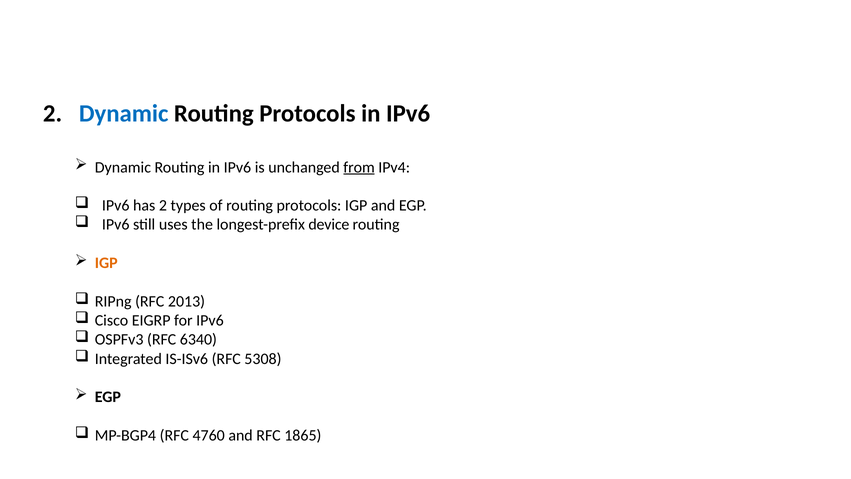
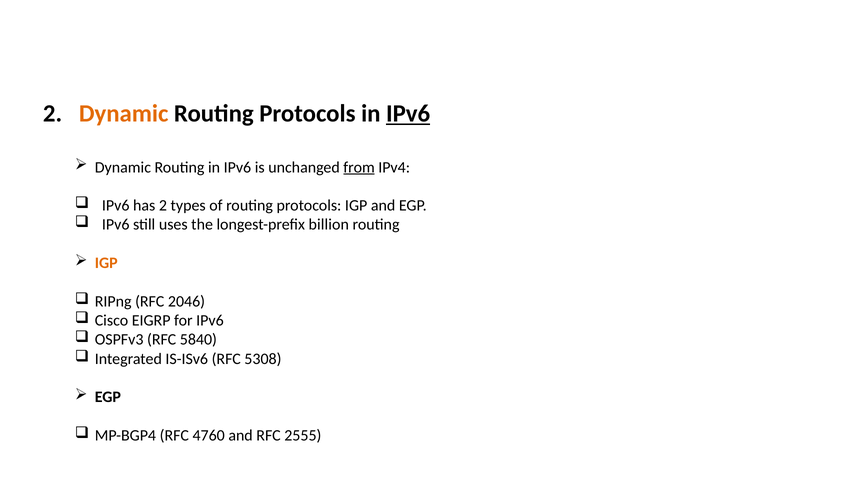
Dynamic at (124, 113) colour: blue -> orange
IPv6 at (408, 113) underline: none -> present
device: device -> billion
2013: 2013 -> 2046
6340: 6340 -> 5840
1865: 1865 -> 2555
